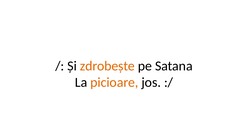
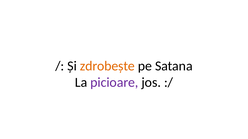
picioare colour: orange -> purple
